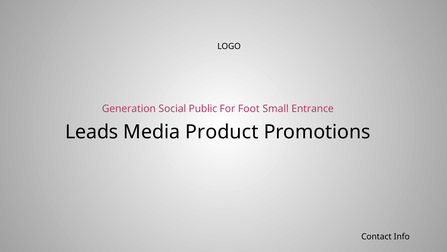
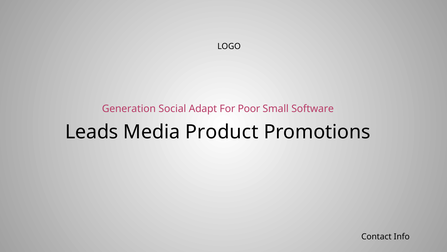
Public: Public -> Adapt
Foot: Foot -> Poor
Entrance: Entrance -> Software
